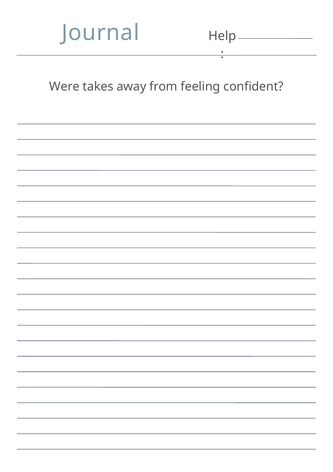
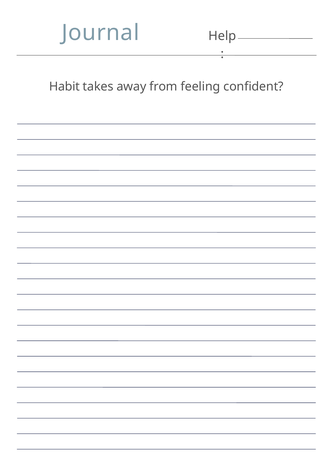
Were: Were -> Habit
